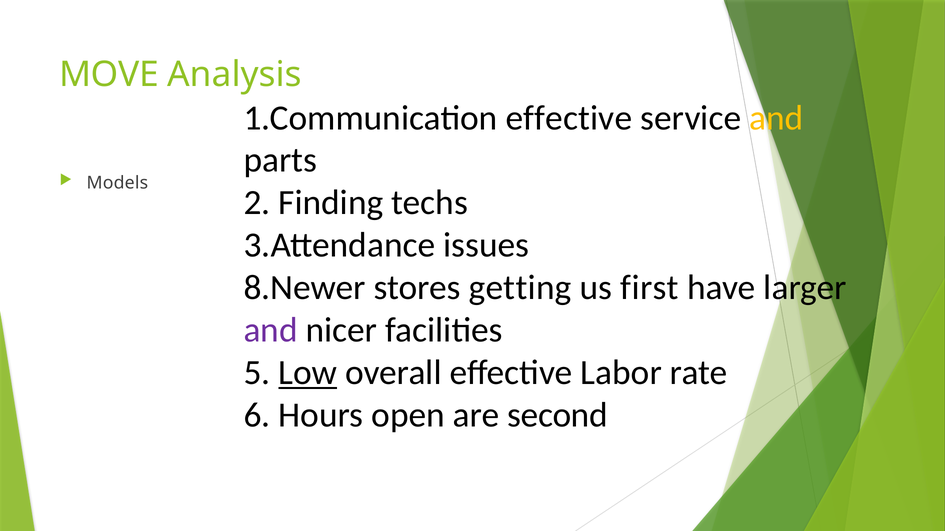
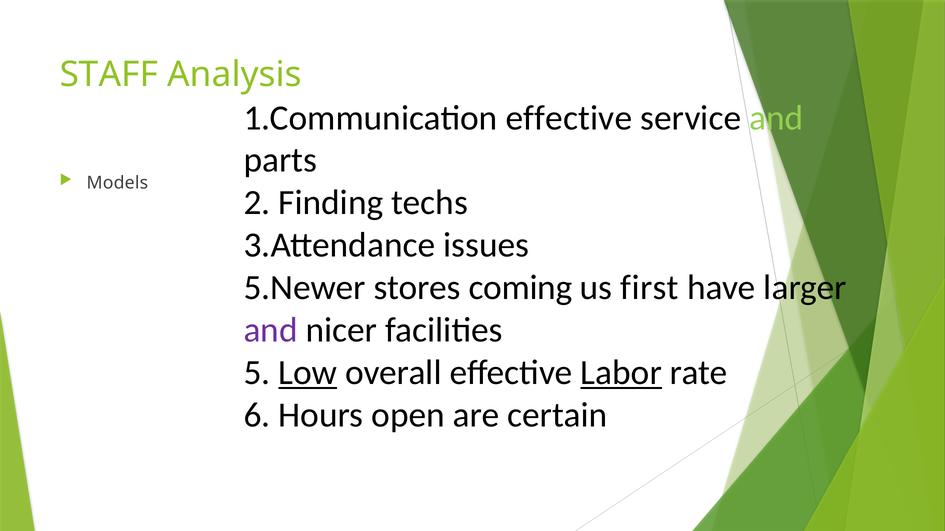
MOVE: MOVE -> STAFF
and at (776, 118) colour: yellow -> light green
8.Newer: 8.Newer -> 5.Newer
getting: getting -> coming
Labor underline: none -> present
second: second -> certain
